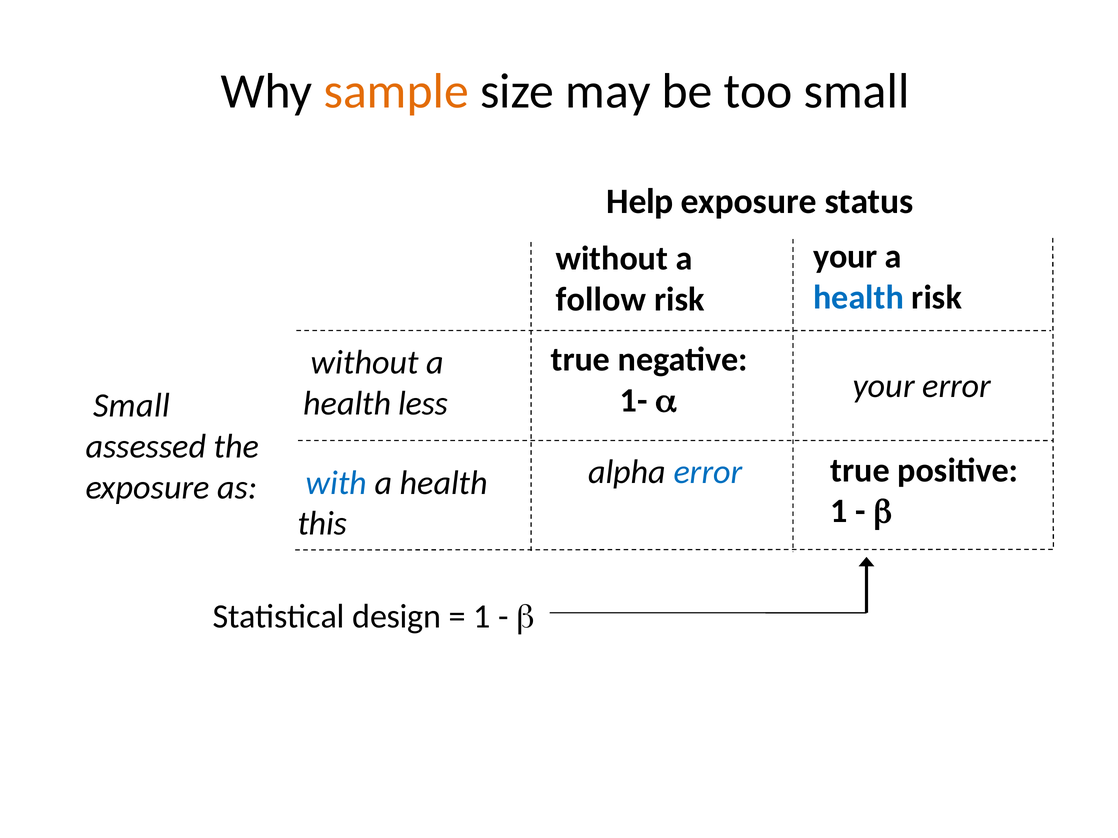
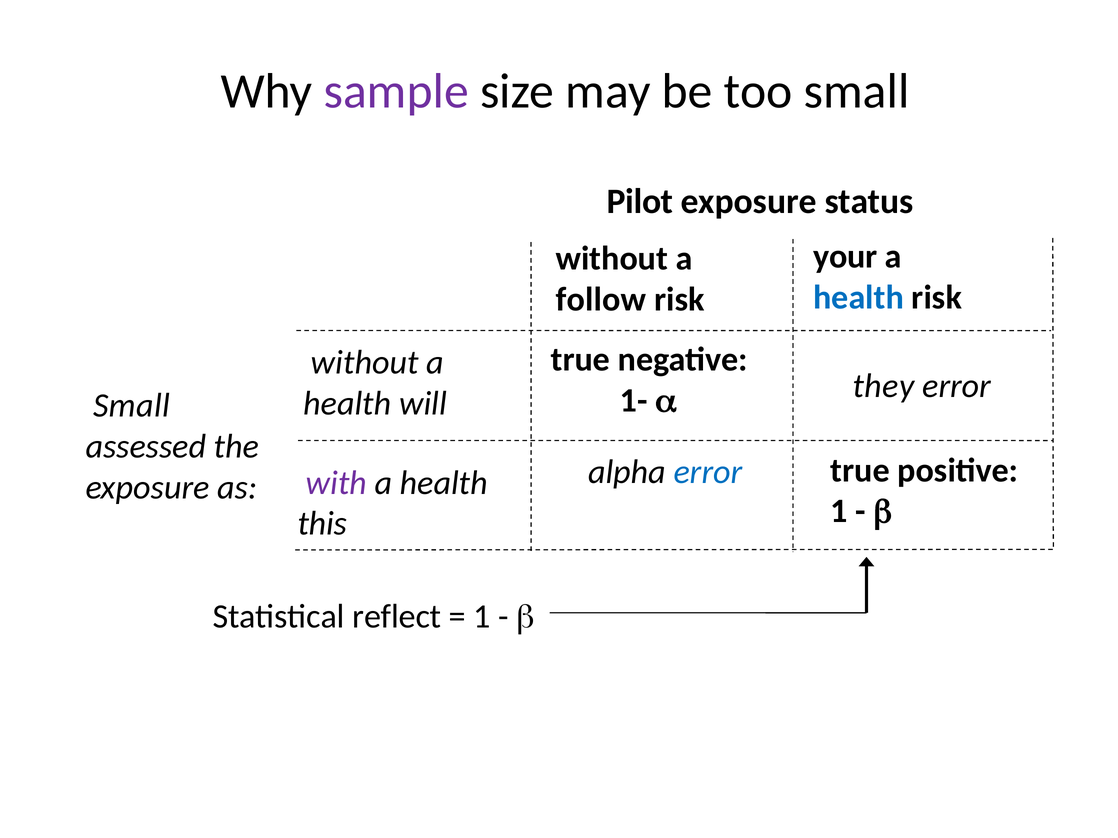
sample colour: orange -> purple
Help: Help -> Pilot
your at (884, 386): your -> they
less: less -> will
with colour: blue -> purple
design: design -> reflect
